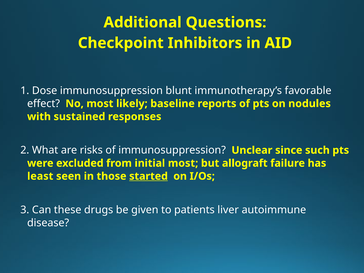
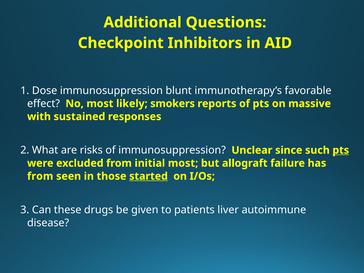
baseline: baseline -> smokers
nodules: nodules -> massive
pts at (341, 150) underline: none -> present
least at (40, 176): least -> from
